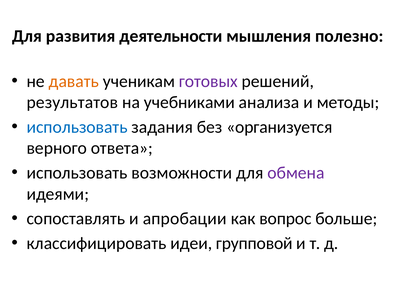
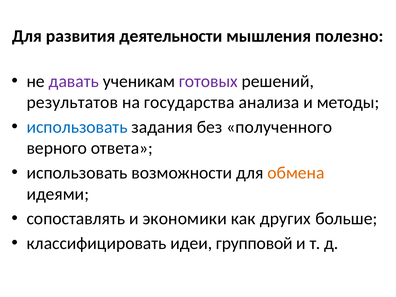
давать colour: orange -> purple
учебниками: учебниками -> государства
организуется: организуется -> полученного
обмена colour: purple -> orange
апробации: апробации -> экономики
вопрос: вопрос -> других
